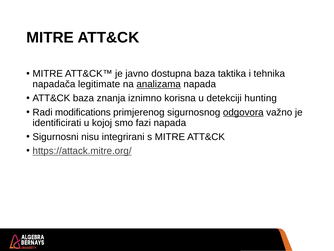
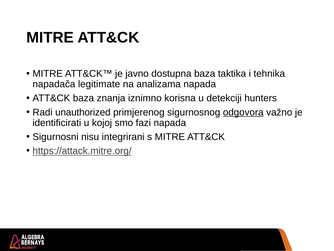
analizama underline: present -> none
hunting: hunting -> hunters
modifications: modifications -> unauthorized
